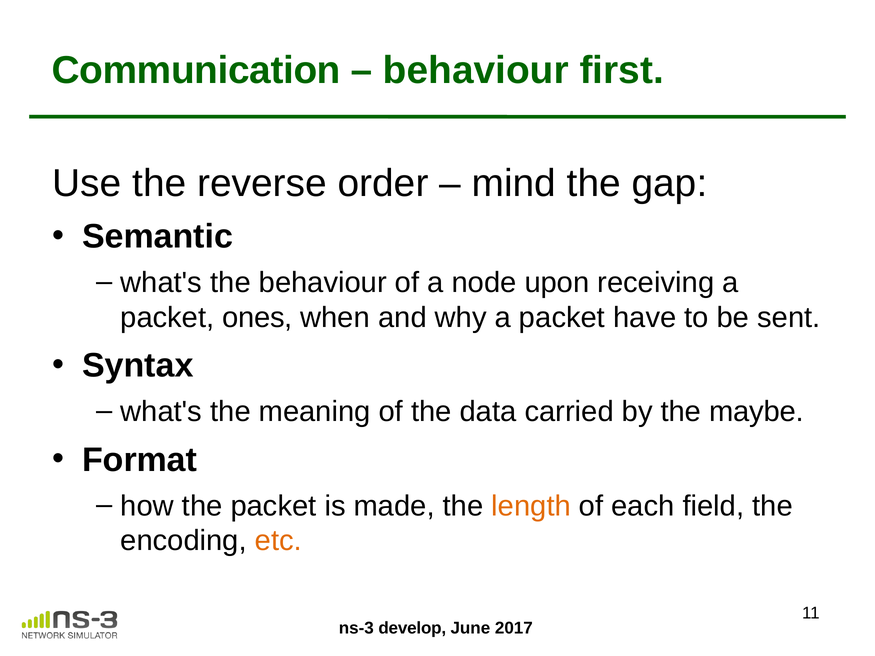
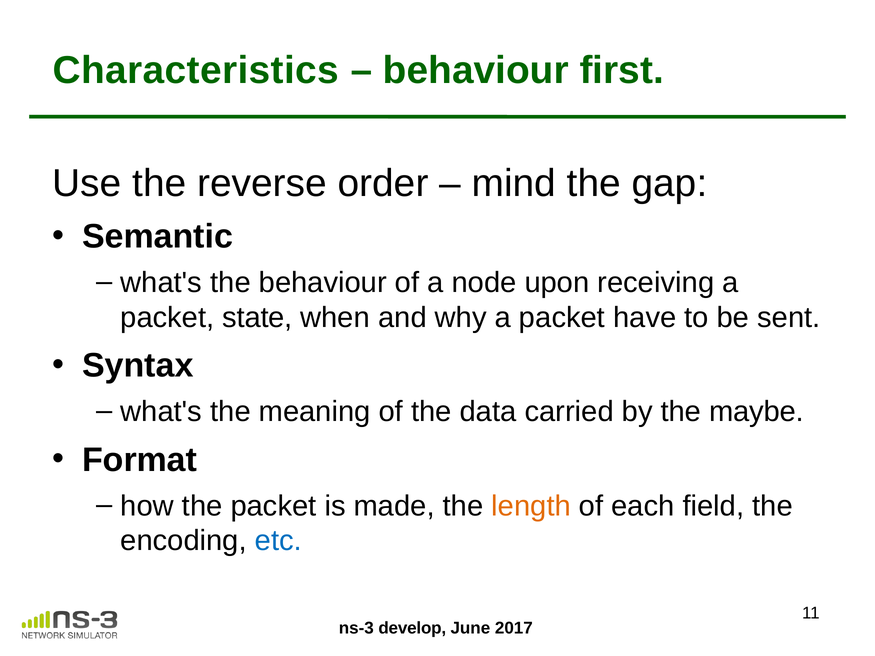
Communication: Communication -> Characteristics
ones: ones -> state
etc colour: orange -> blue
